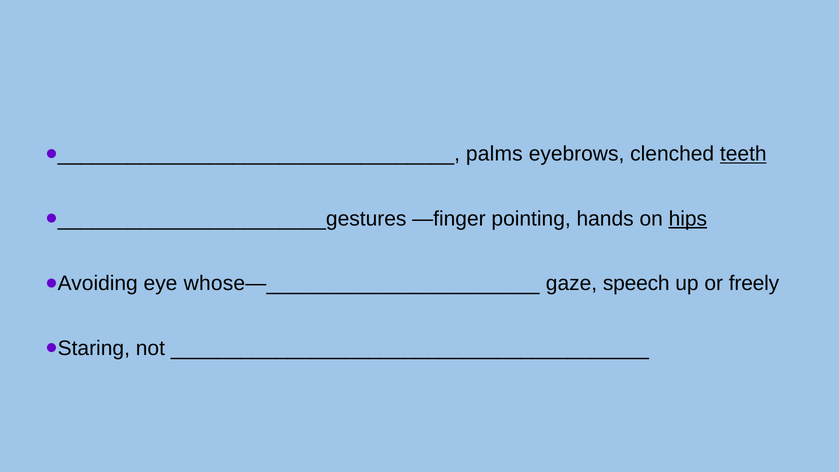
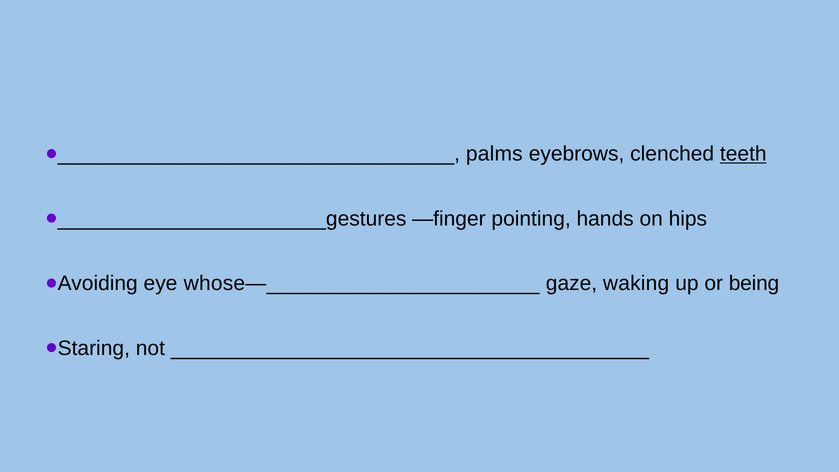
hips underline: present -> none
speech: speech -> waking
freely: freely -> being
